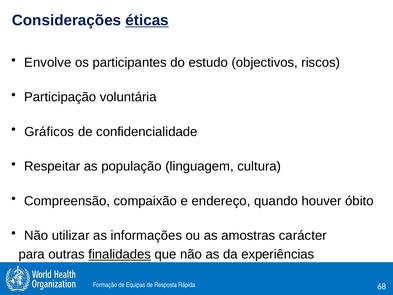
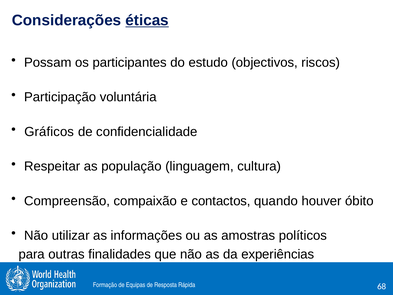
Envolve: Envolve -> Possam
endereço: endereço -> contactos
carácter: carácter -> políticos
finalidades underline: present -> none
